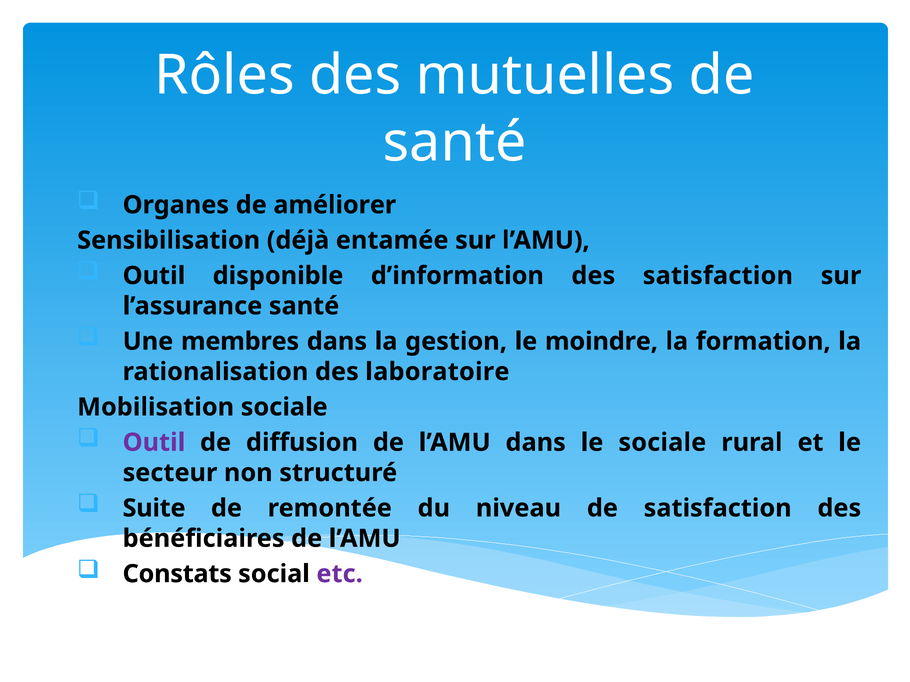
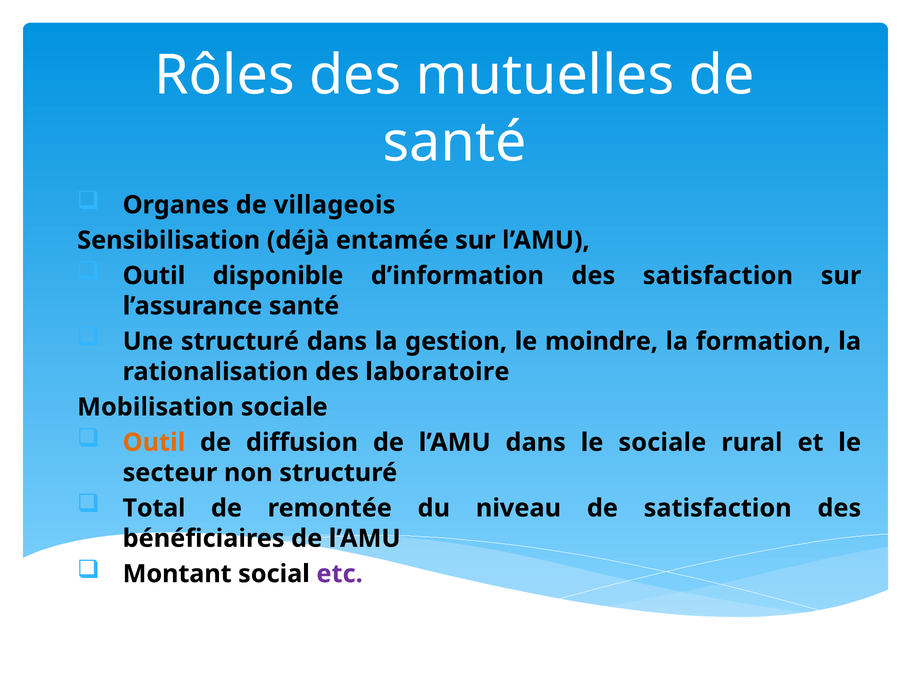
améliorer: améliorer -> villageois
Une membres: membres -> structuré
Outil at (154, 443) colour: purple -> orange
Suite: Suite -> Total
Constats: Constats -> Montant
